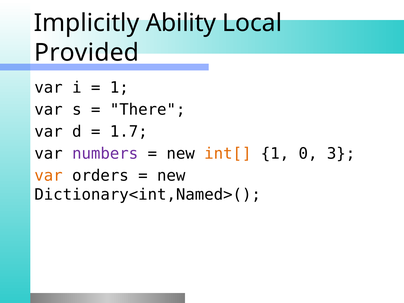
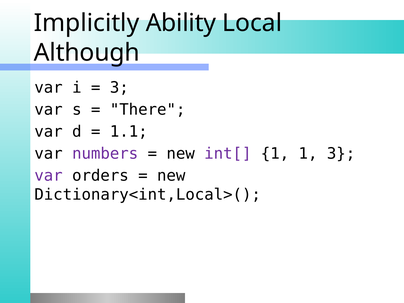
Provided: Provided -> Although
1 at (119, 88): 1 -> 3
1.7: 1.7 -> 1.1
int[ colour: orange -> purple
1 0: 0 -> 1
var at (49, 176) colour: orange -> purple
Dictionary<int,Named>(: Dictionary<int,Named>( -> Dictionary<int,Local>(
